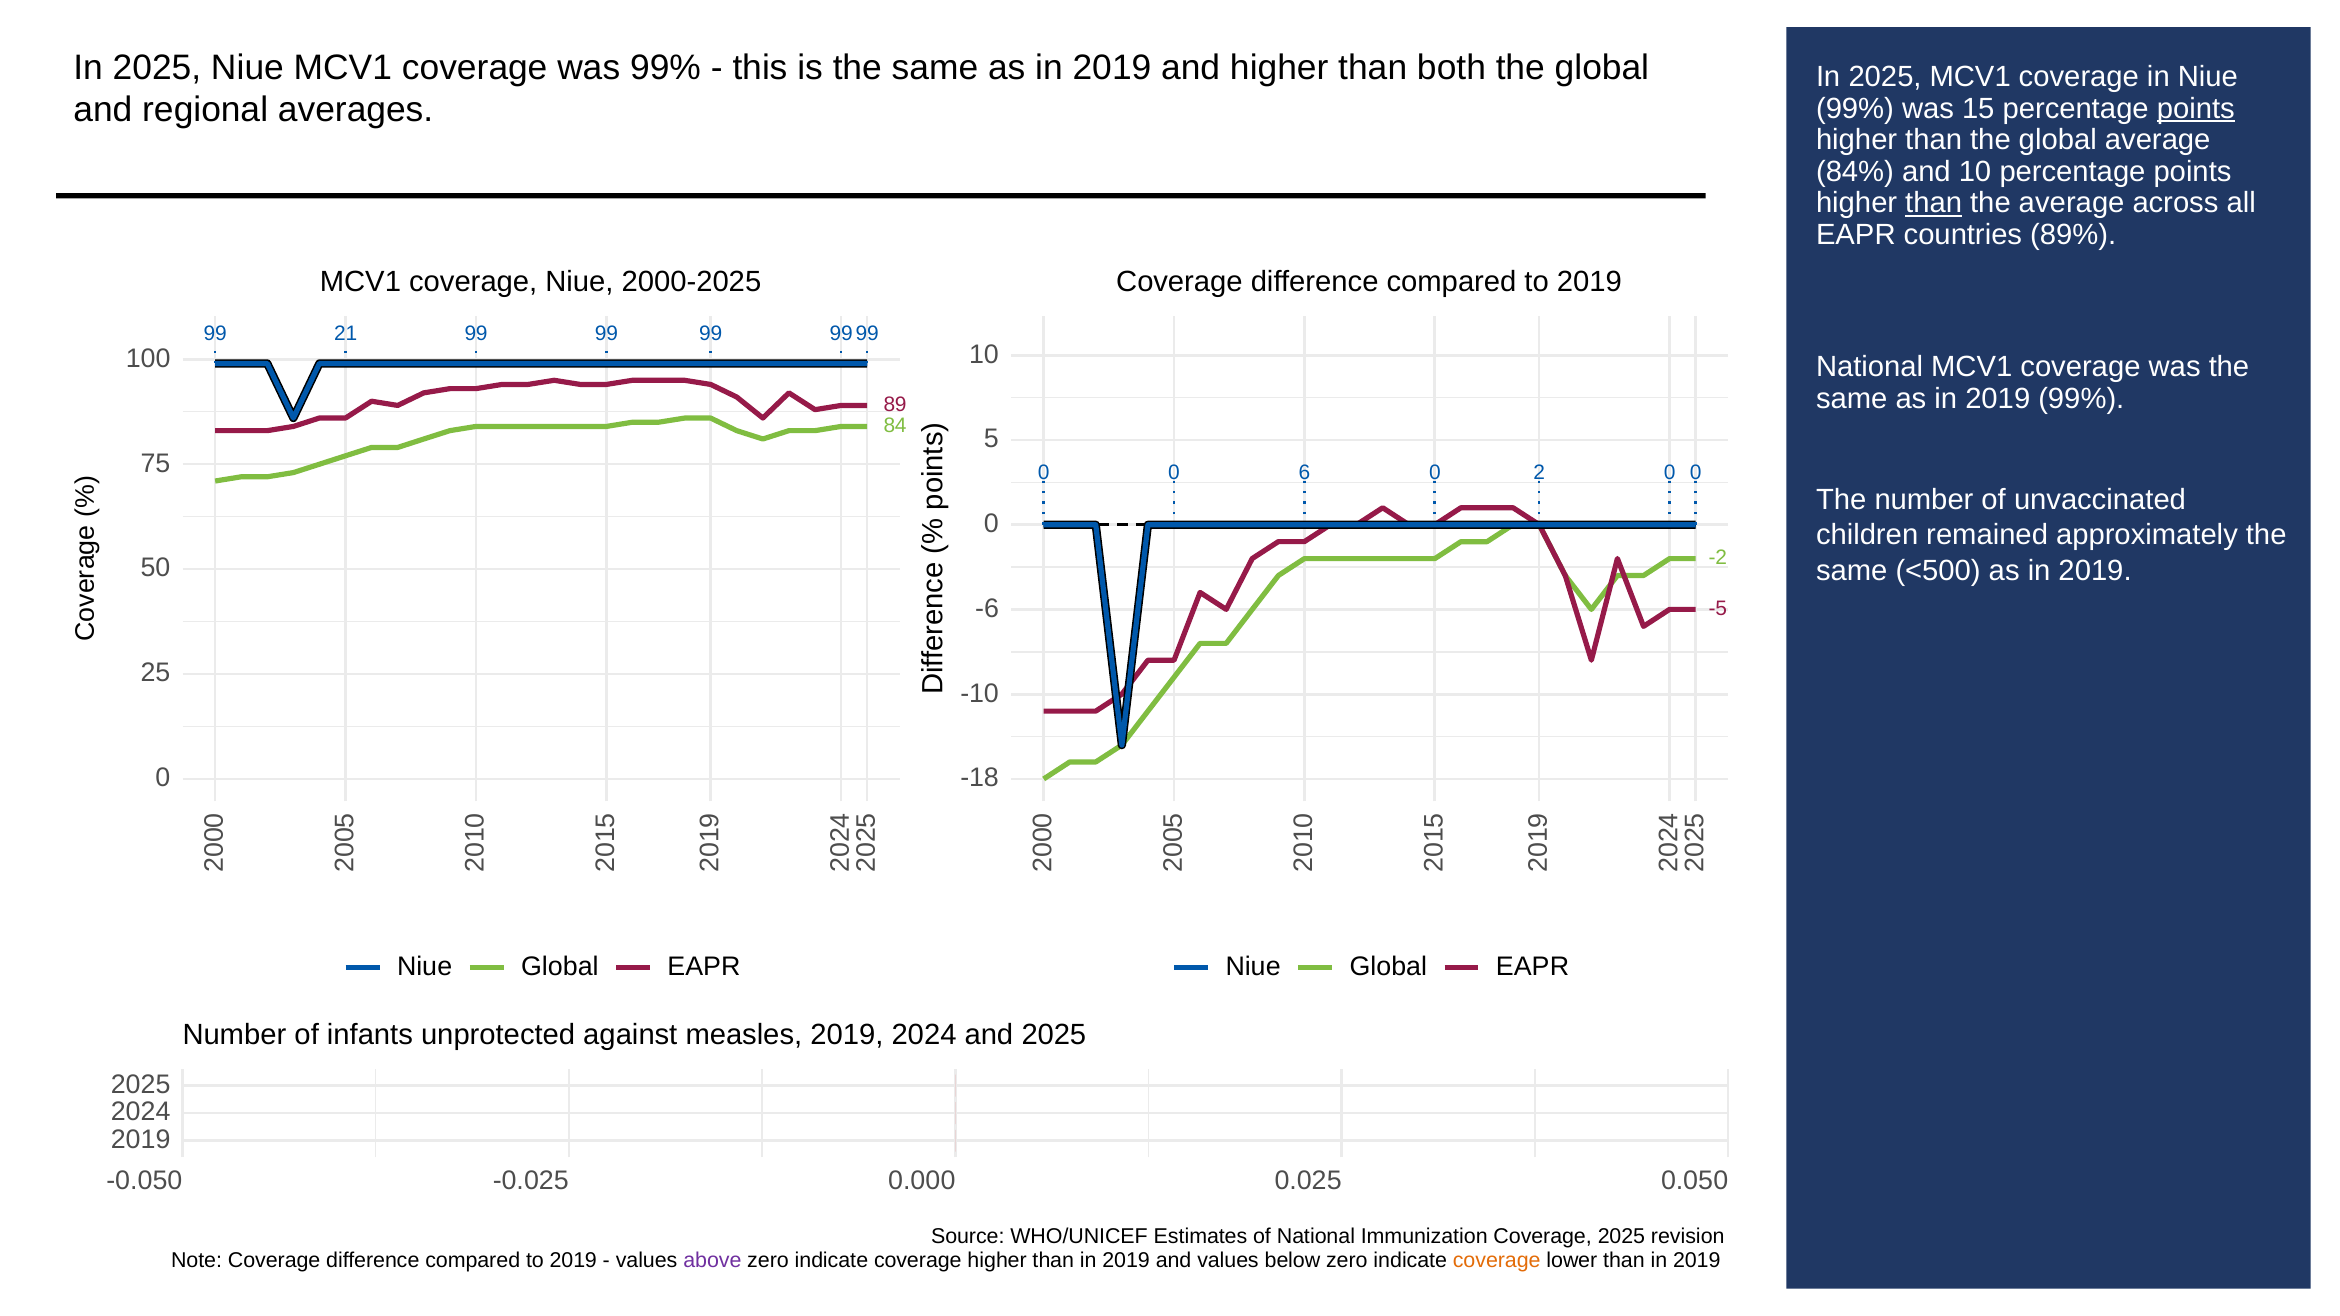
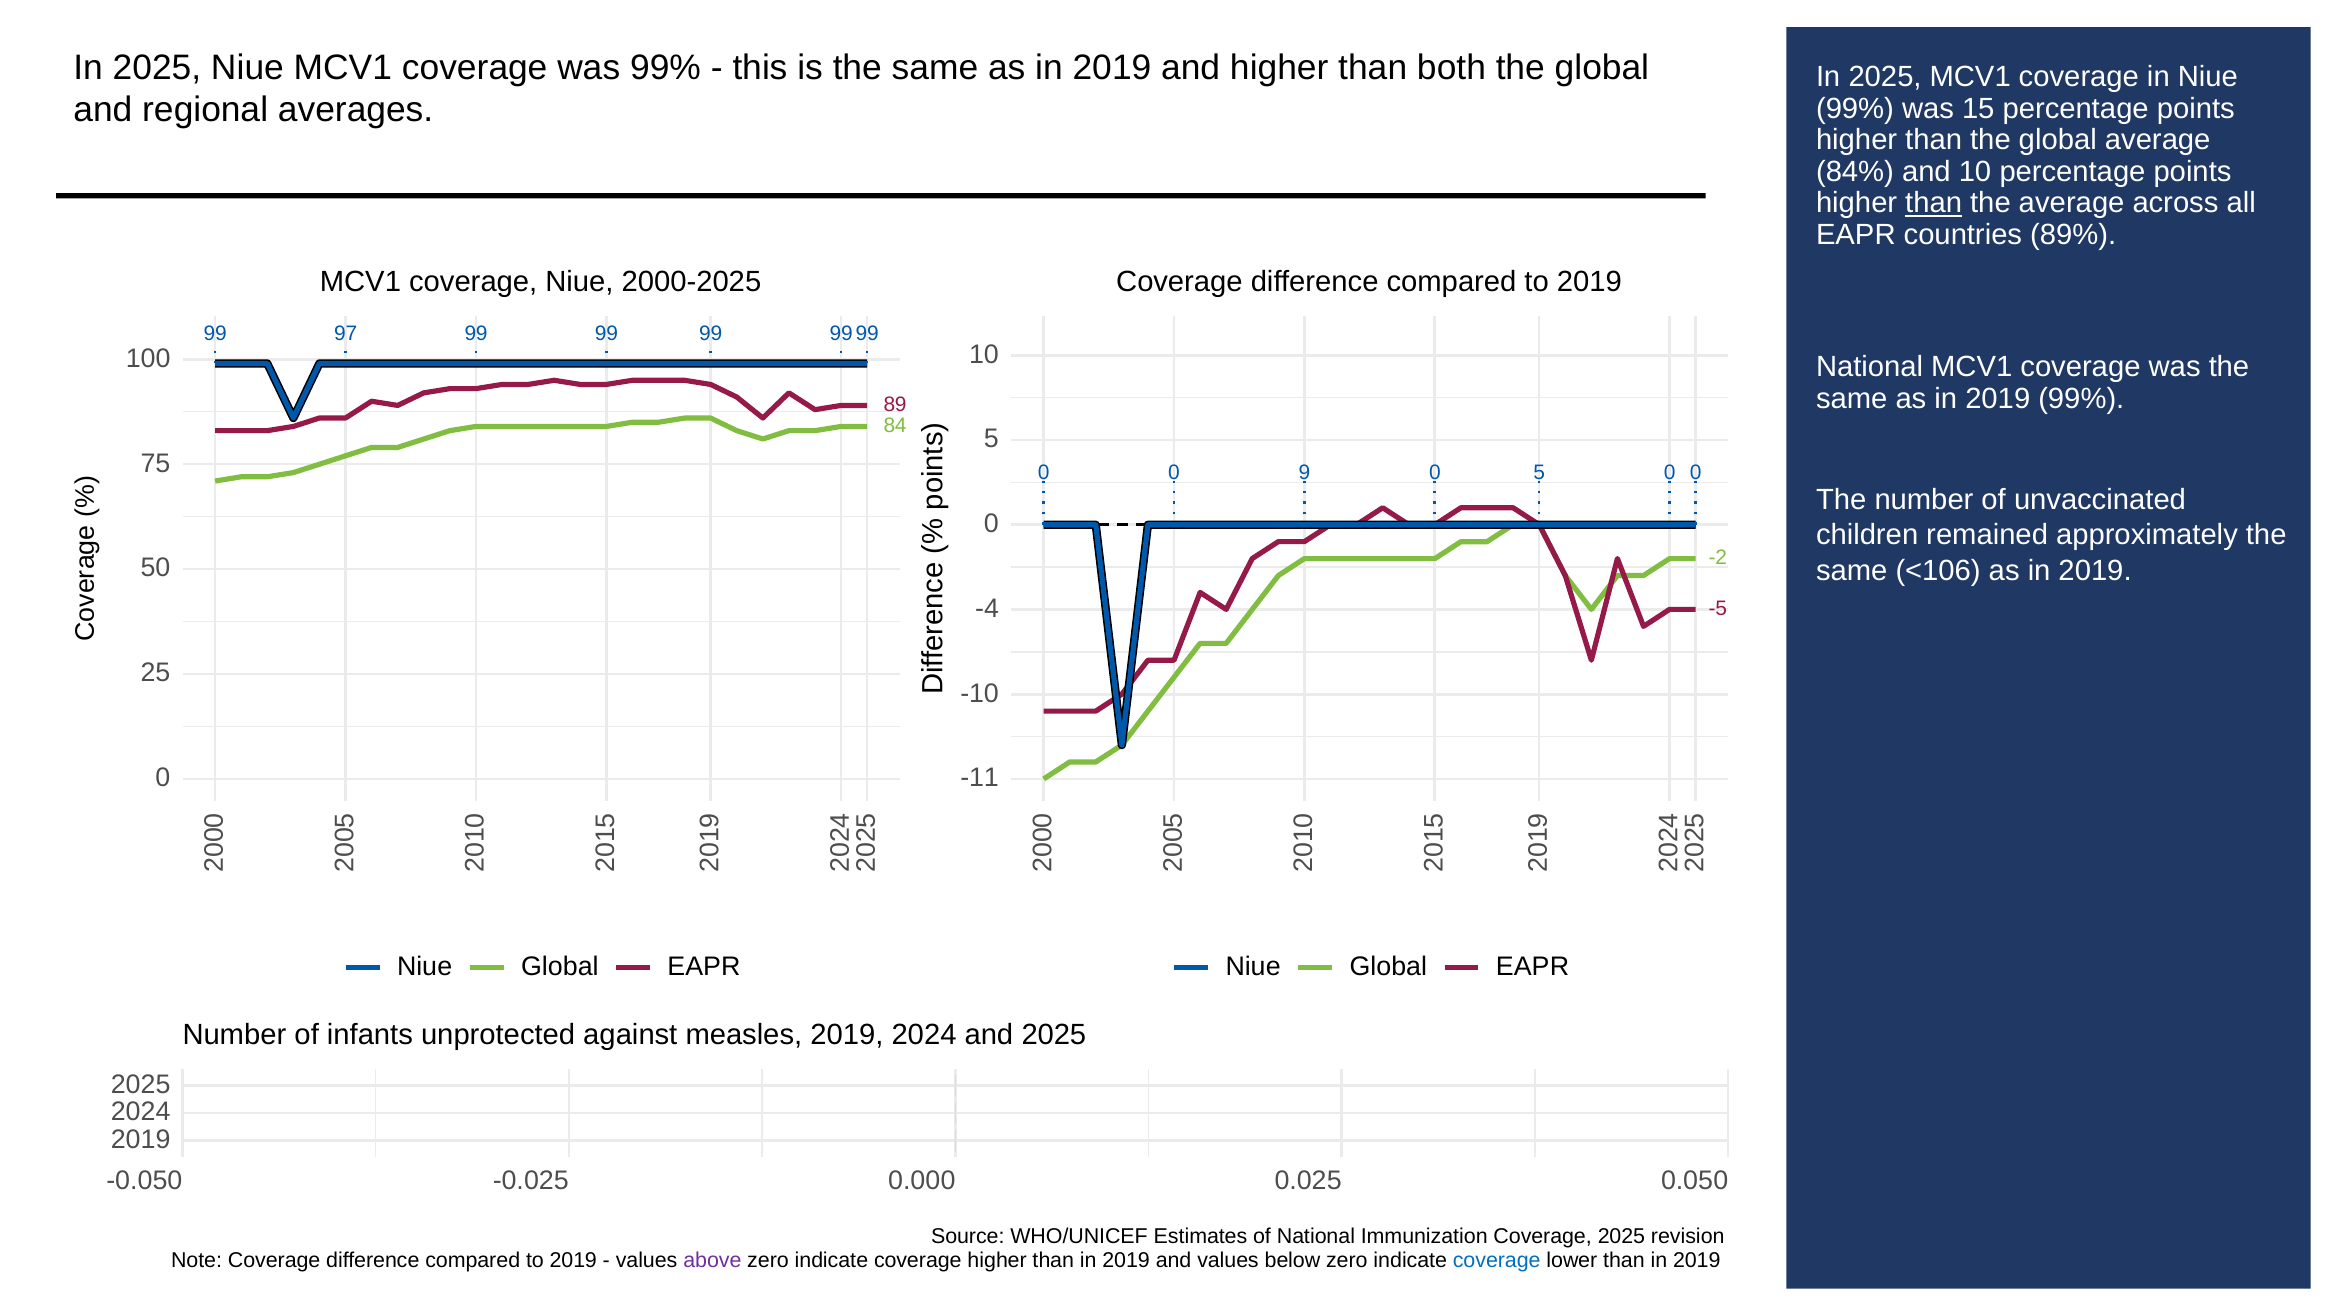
points at (2196, 109) underline: present -> none
21: 21 -> 97
0 6: 6 -> 9
2 at (1539, 473): 2 -> 5
<500: <500 -> <106
-6: -6 -> -4
-18: -18 -> -11
coverage at (1497, 1260) colour: orange -> blue
